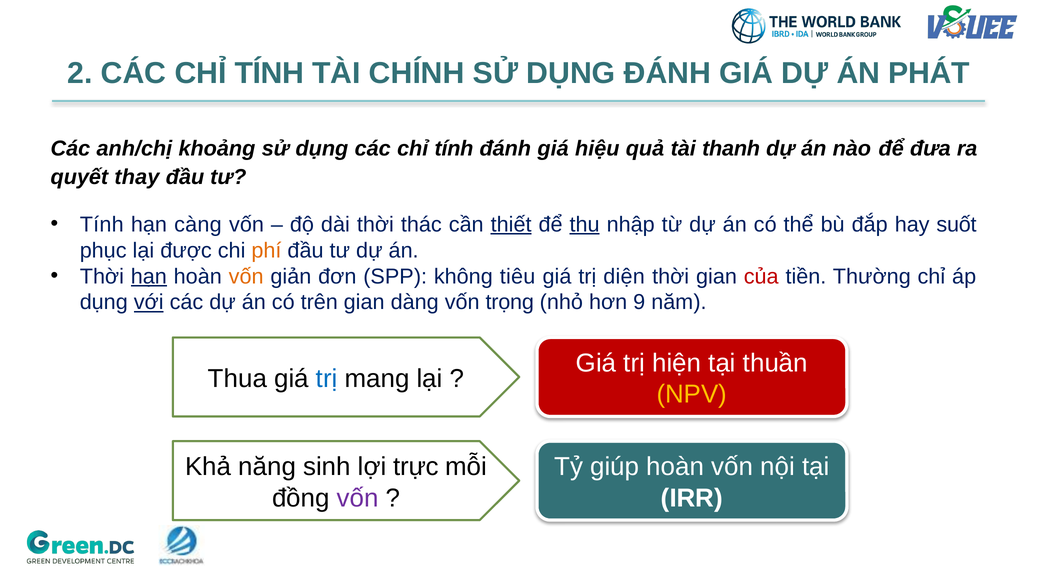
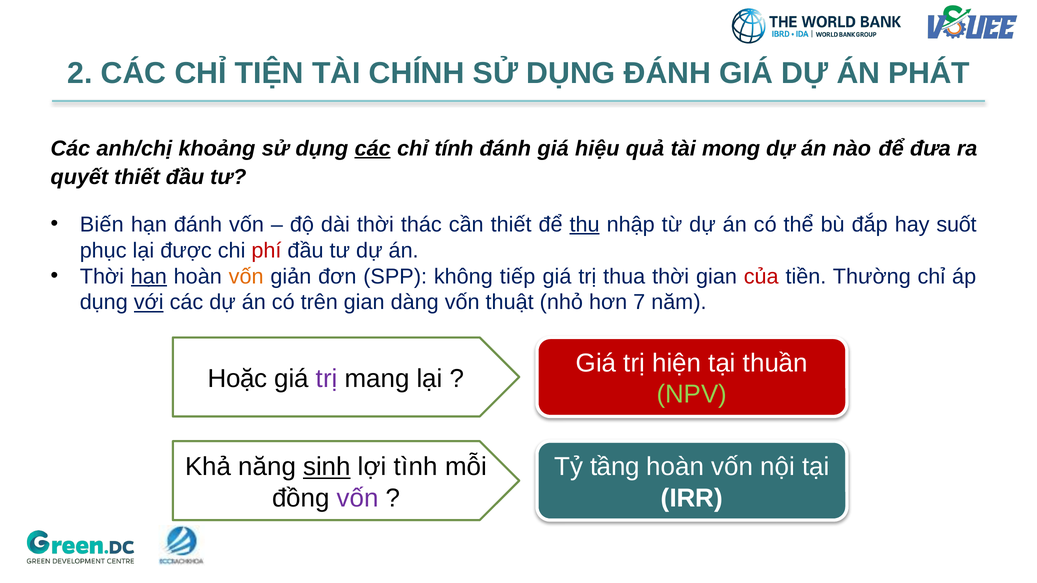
2 CÁC CHỈ TÍNH: TÍNH -> TIỆN
các at (373, 149) underline: none -> present
thanh: thanh -> mong
quyết thay: thay -> thiết
Tính at (102, 225): Tính -> Biến
hạn càng: càng -> đánh
thiết at (511, 225) underline: present -> none
phí colour: orange -> red
tiêu: tiêu -> tiếp
diện: diện -> thua
trọng: trọng -> thuật
9: 9 -> 7
Thua: Thua -> Hoặc
trị at (327, 379) colour: blue -> purple
NPV colour: yellow -> light green
sinh underline: none -> present
trực: trực -> tình
giúp: giúp -> tầng
